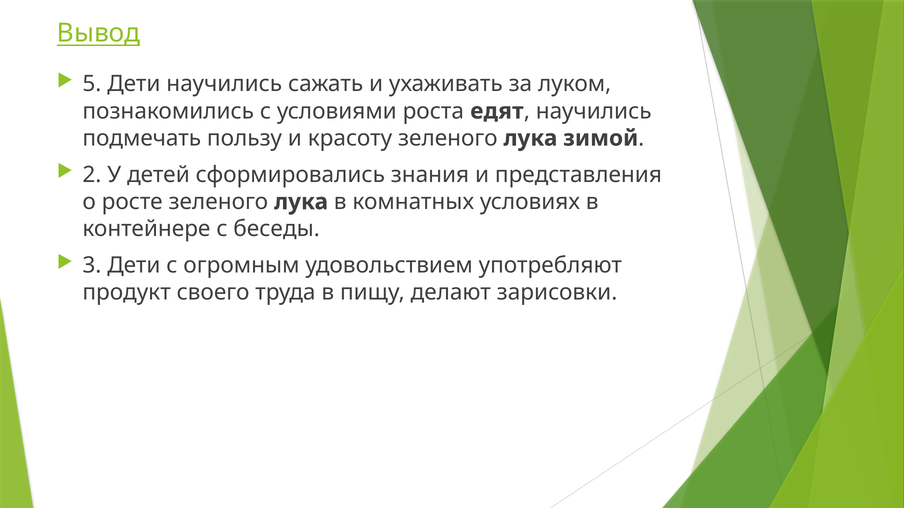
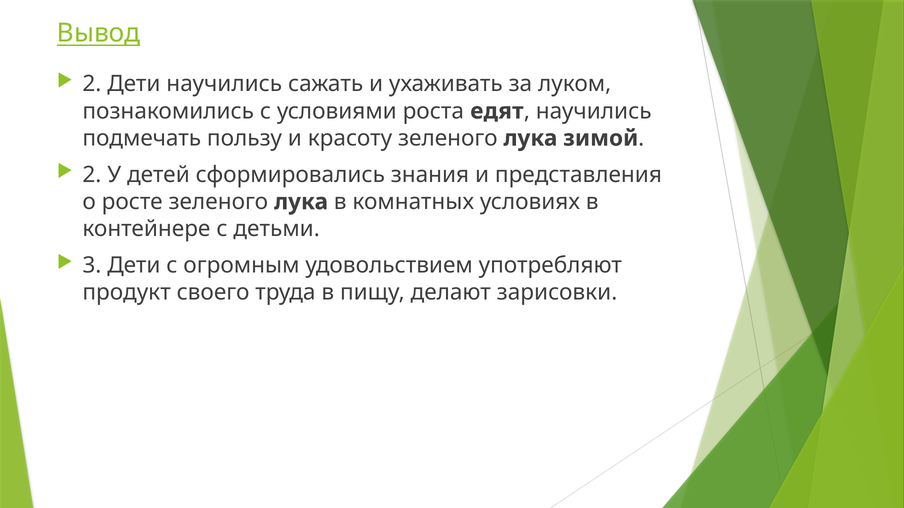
5 at (92, 84): 5 -> 2
беседы: беседы -> детьми
